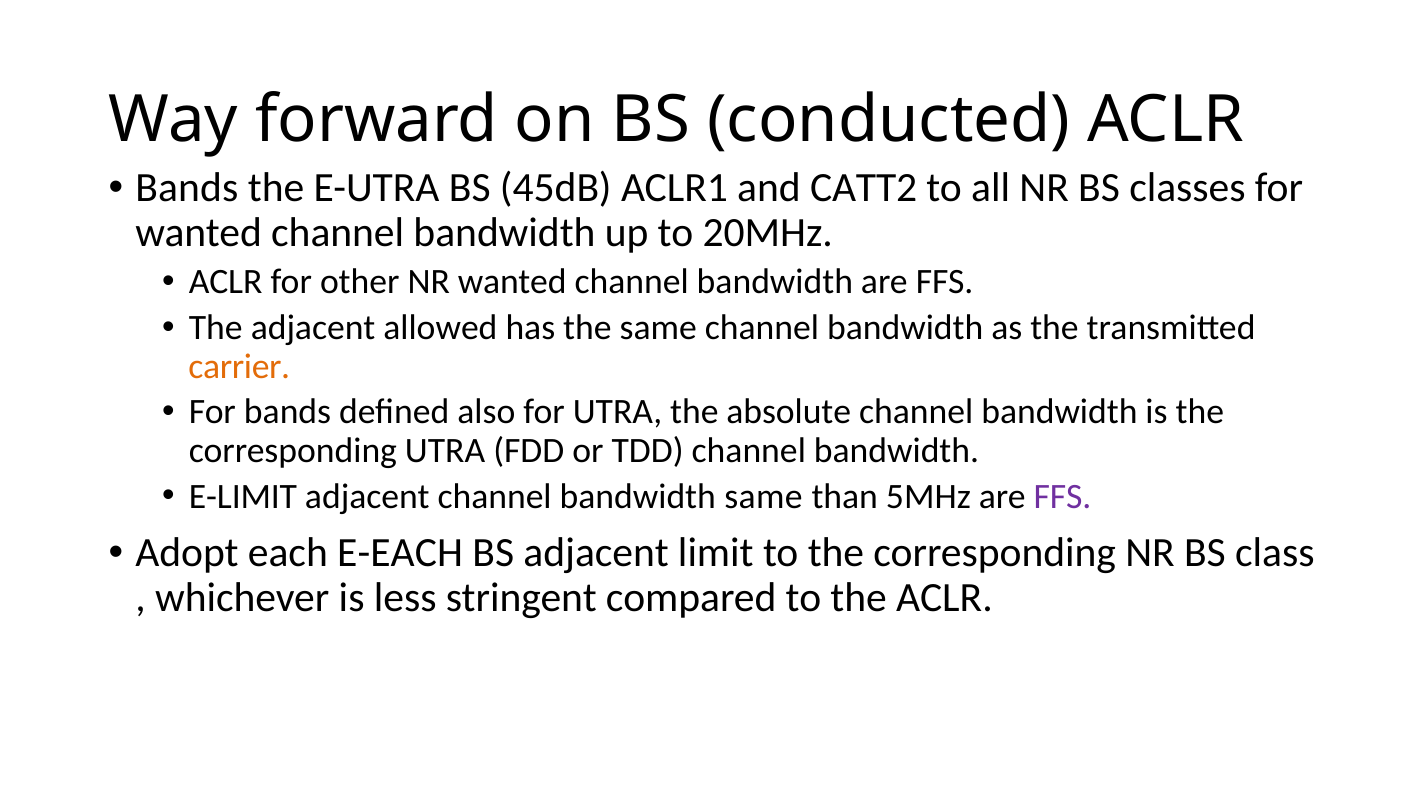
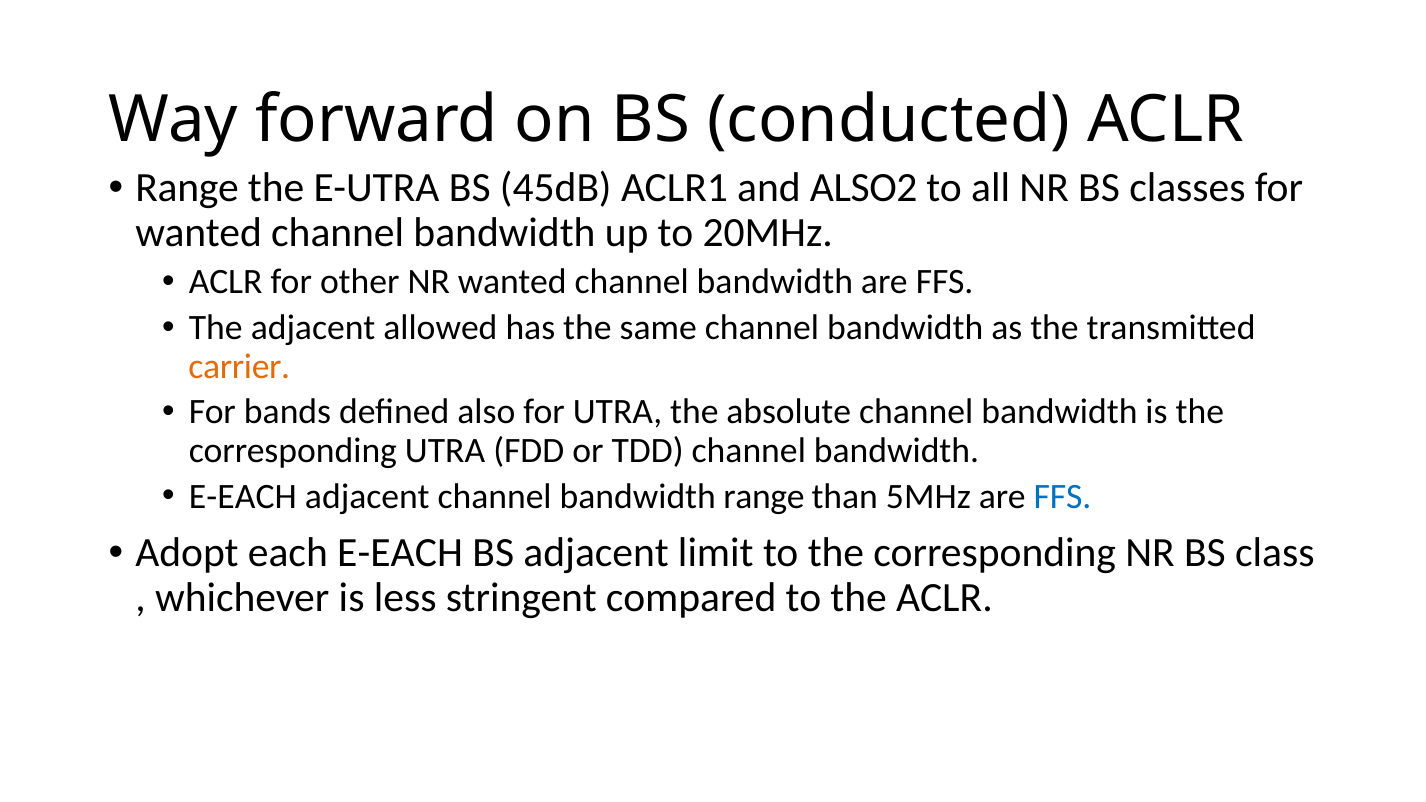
Bands at (187, 188): Bands -> Range
CATT2: CATT2 -> ALSO2
E-LIMIT at (243, 497): E-LIMIT -> E-EACH
bandwidth same: same -> range
FFS at (1063, 497) colour: purple -> blue
